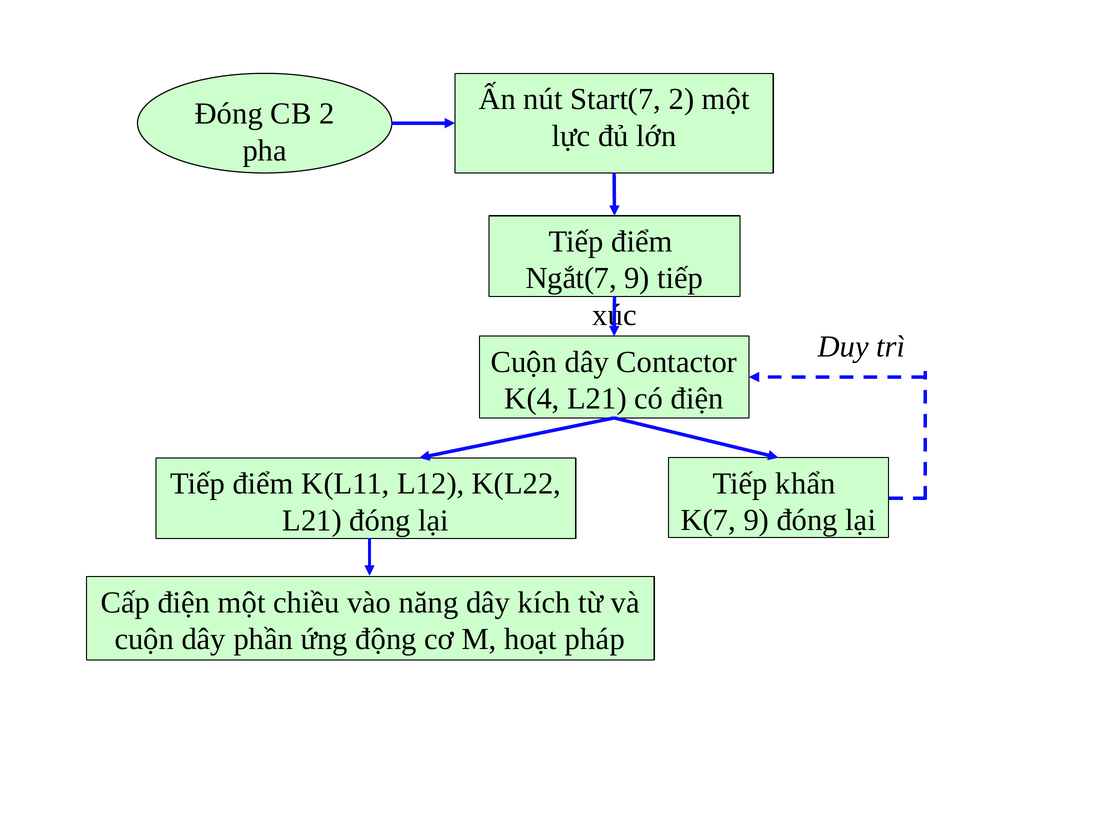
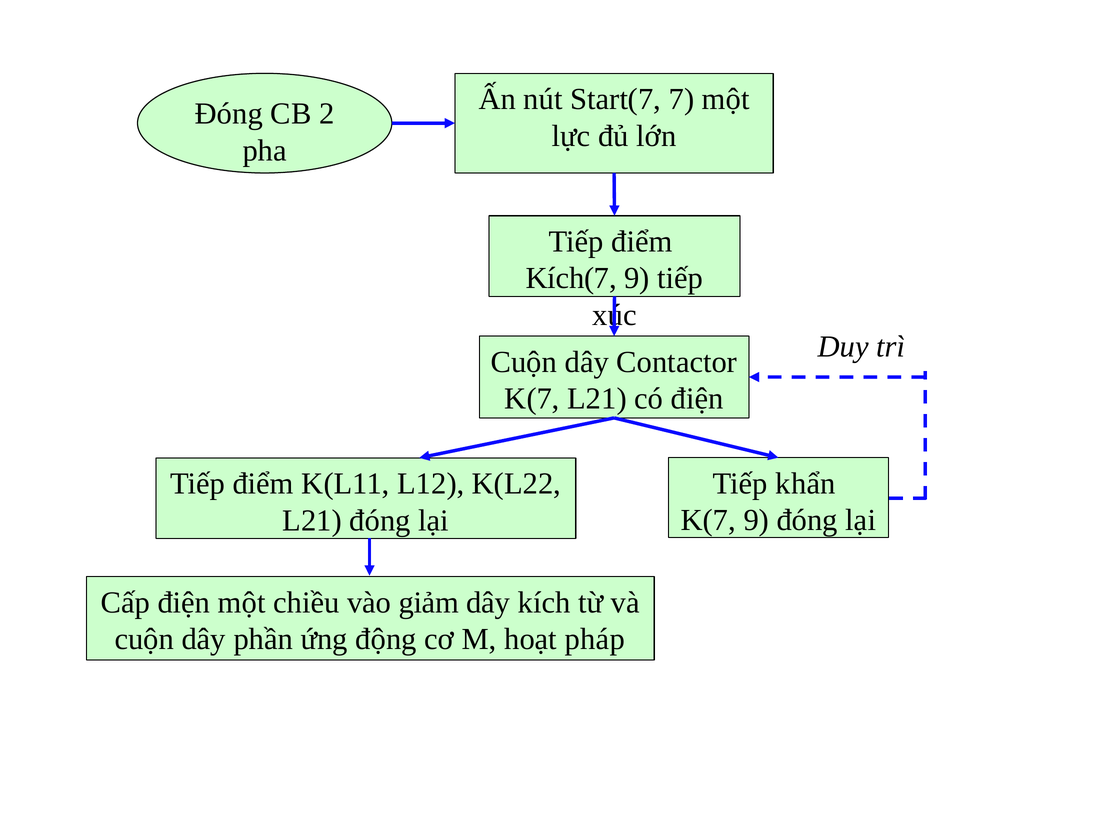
Start(7 2: 2 -> 7
Ngắt(7: Ngắt(7 -> Kích(7
K(4 at (532, 399): K(4 -> K(7
năng: năng -> giảm
